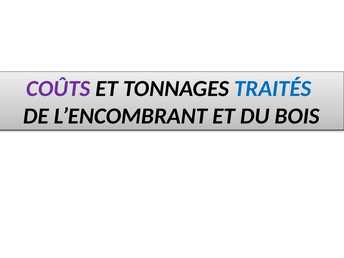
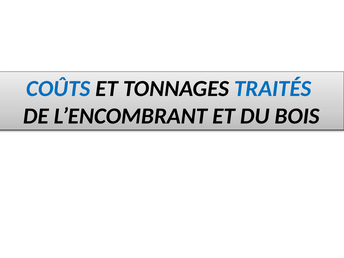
COÛTS colour: purple -> blue
